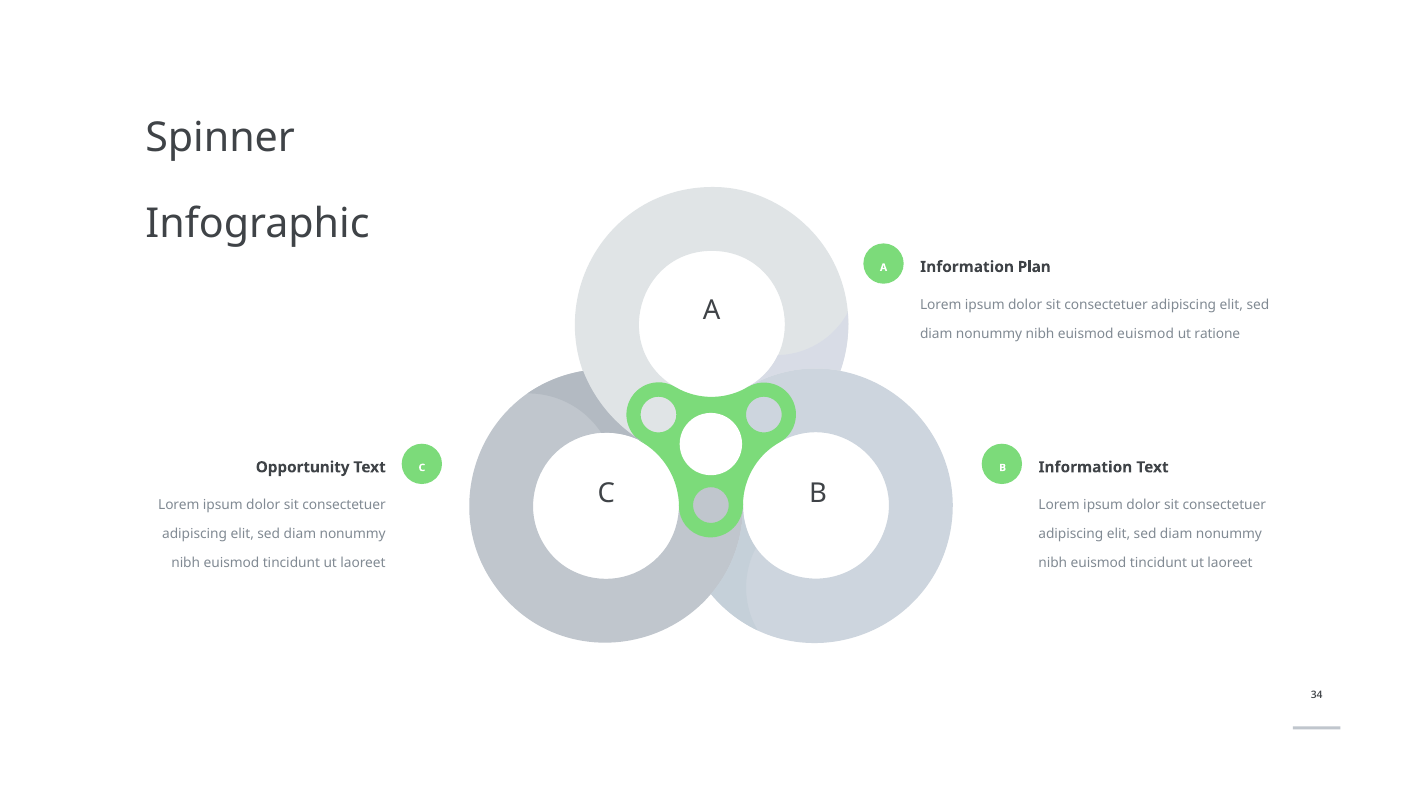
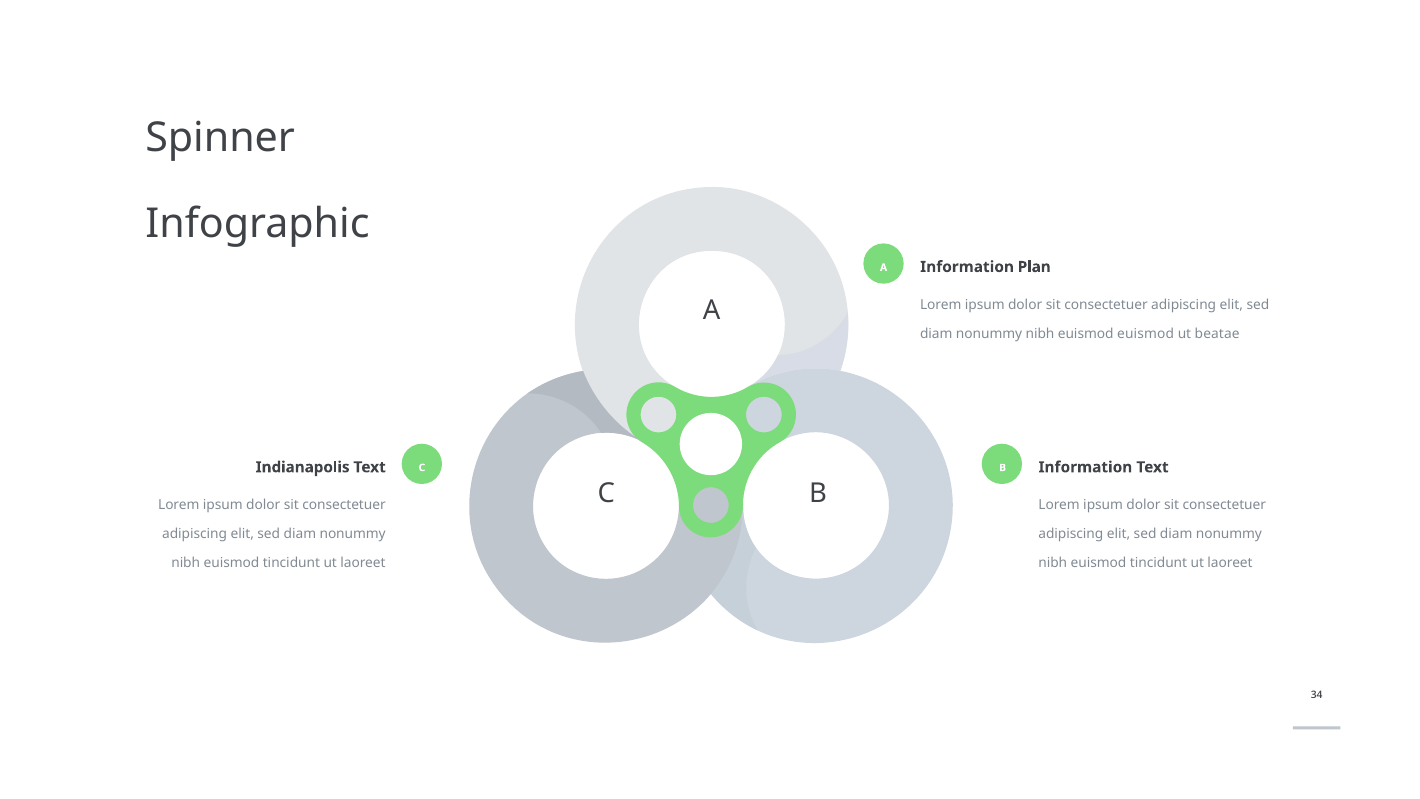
ratione: ratione -> beatae
Opportunity: Opportunity -> Indianapolis
